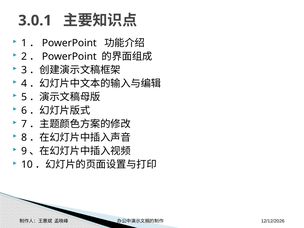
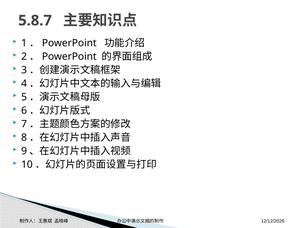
3.0.1: 3.0.1 -> 5.8.7
